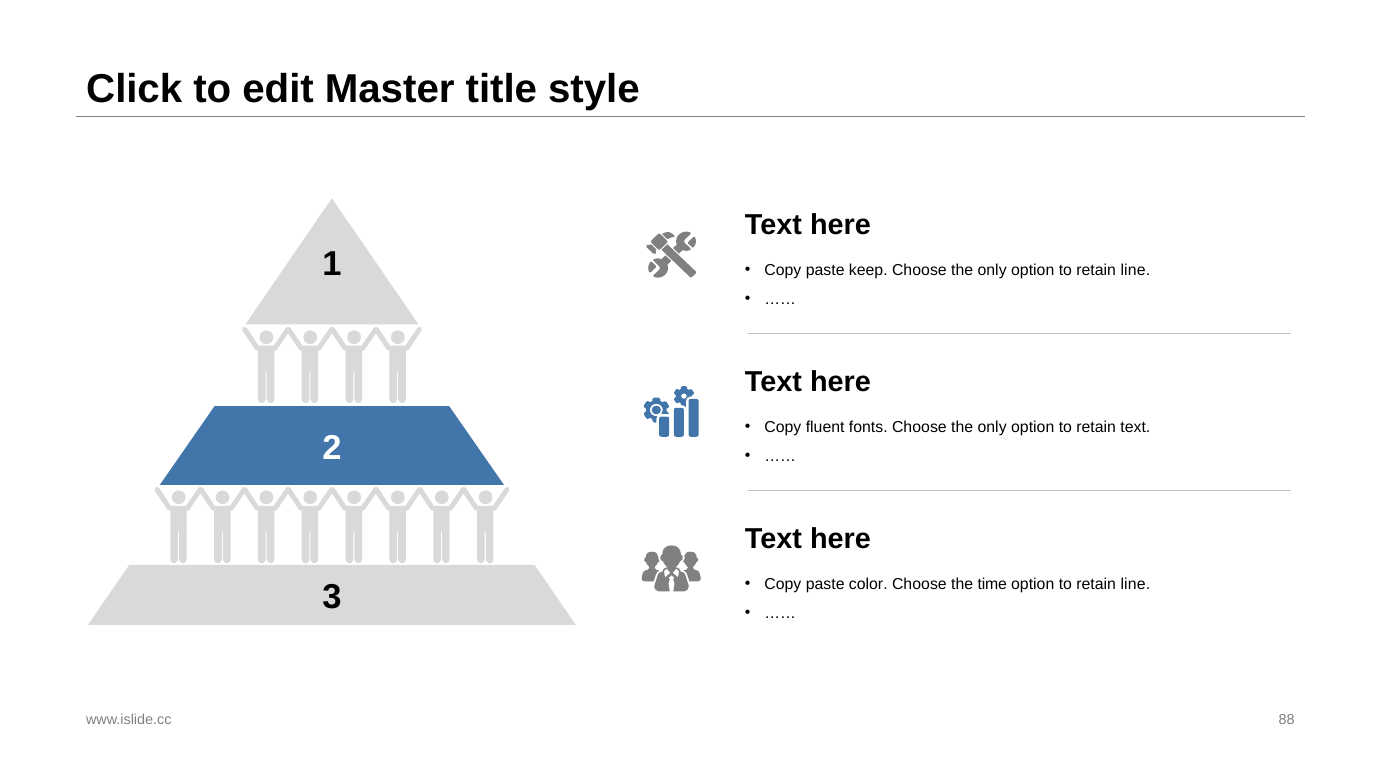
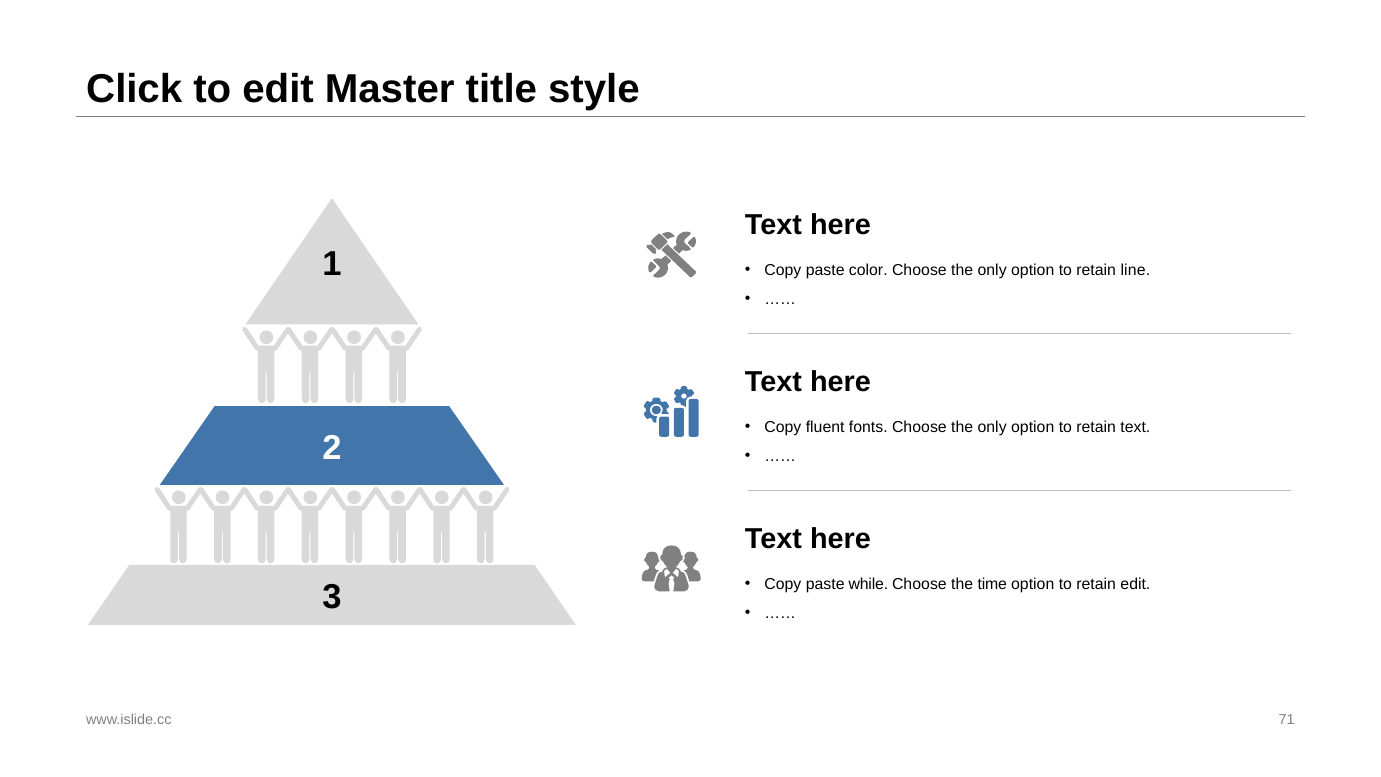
keep: keep -> color
color: color -> while
line at (1135, 584): line -> edit
88: 88 -> 71
